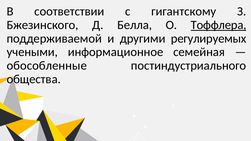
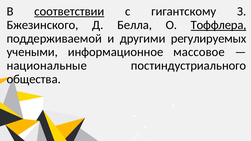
соответствии underline: none -> present
семейная: семейная -> массовое
обособленные: обособленные -> национальные
